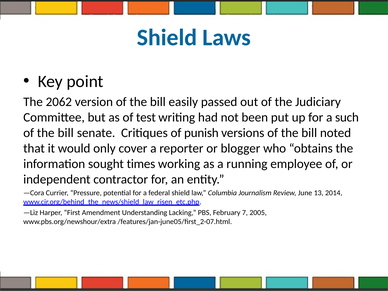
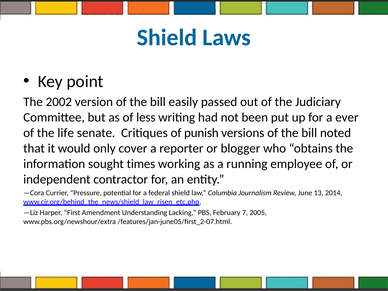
2062: 2062 -> 2002
test: test -> less
such: such -> ever
bill at (66, 133): bill -> life
